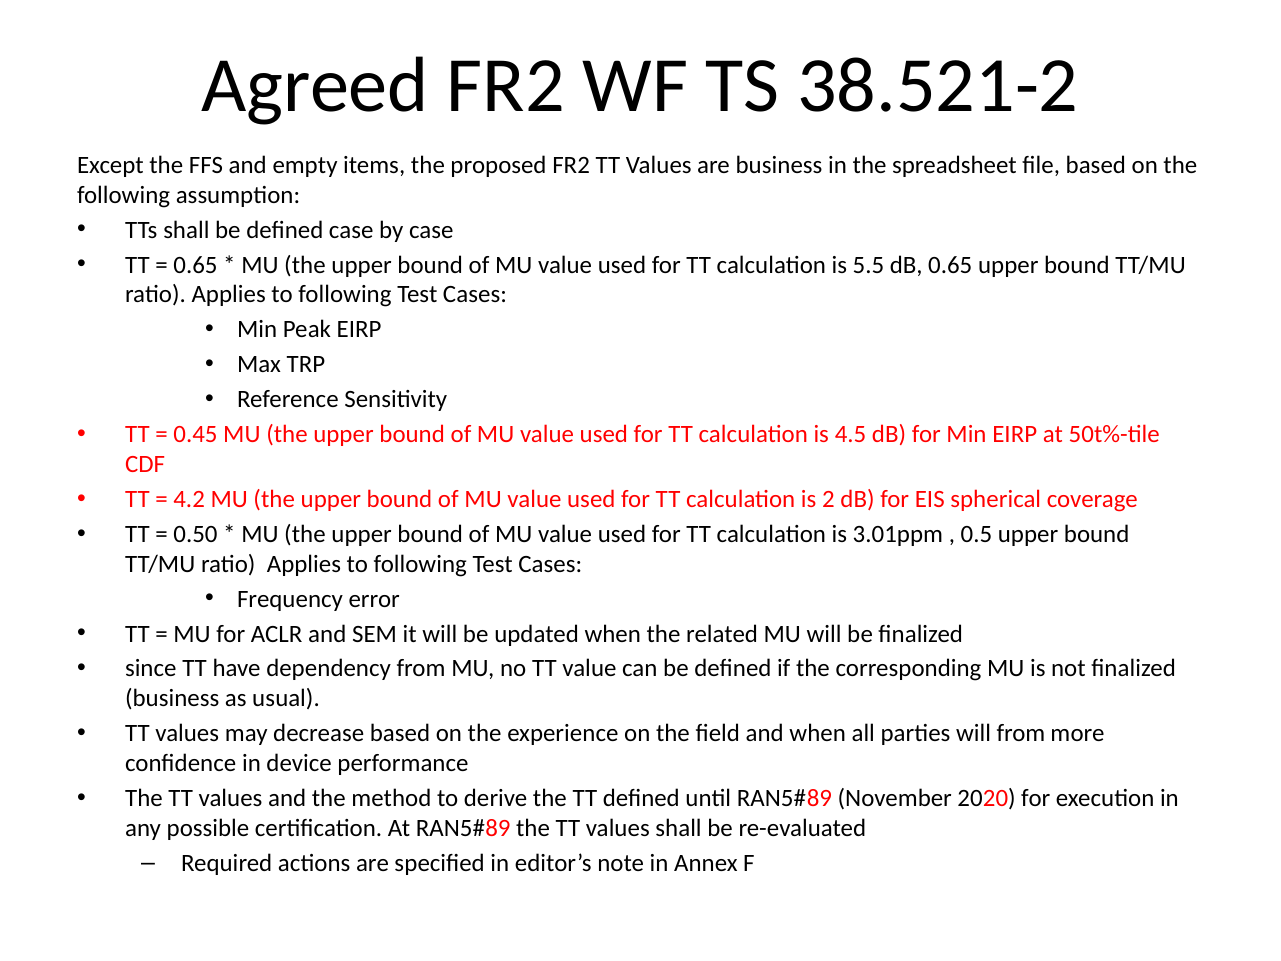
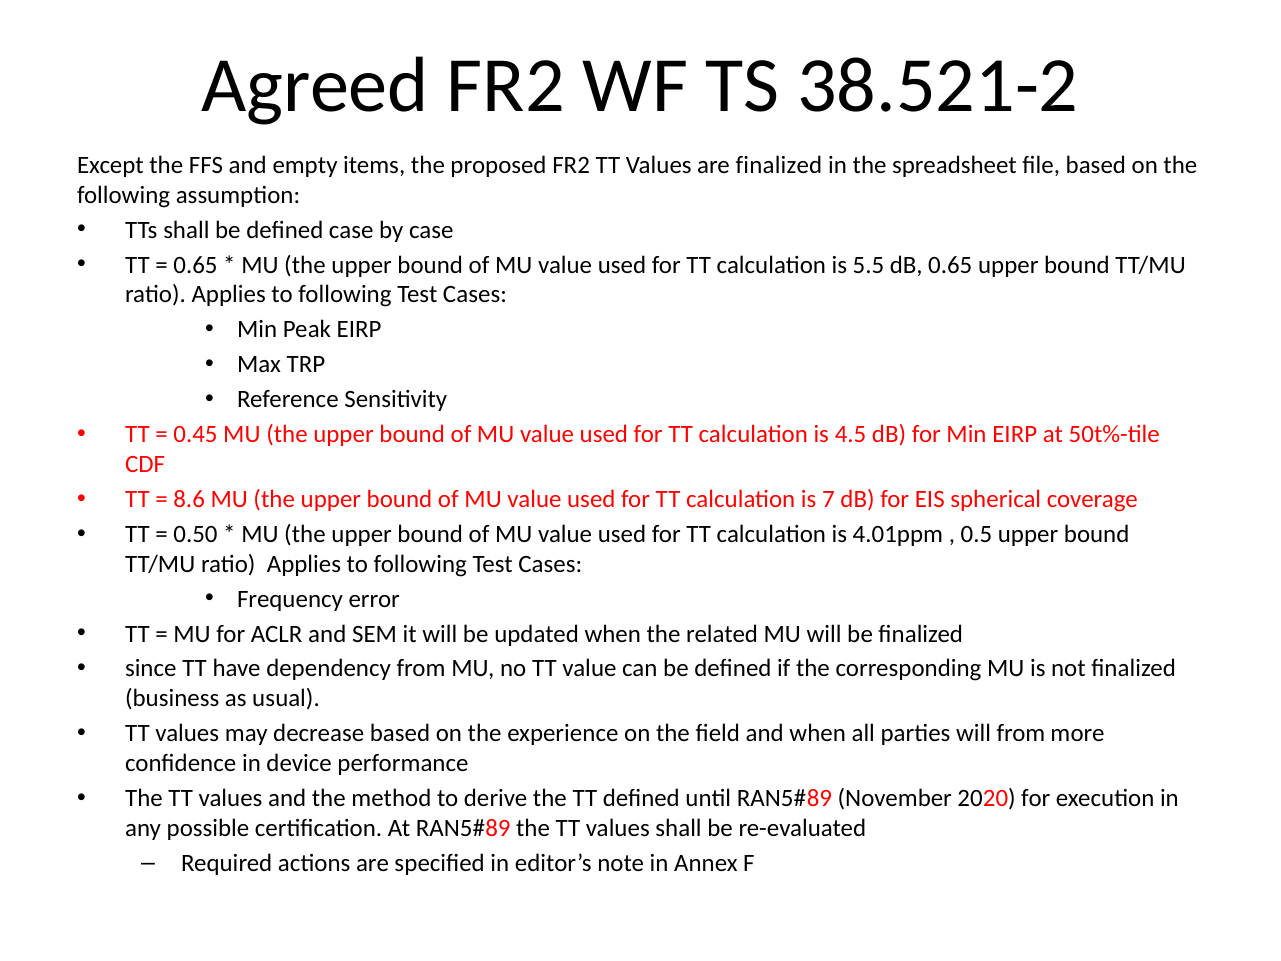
are business: business -> finalized
4.2: 4.2 -> 8.6
2: 2 -> 7
3.01ppm: 3.01ppm -> 4.01ppm
